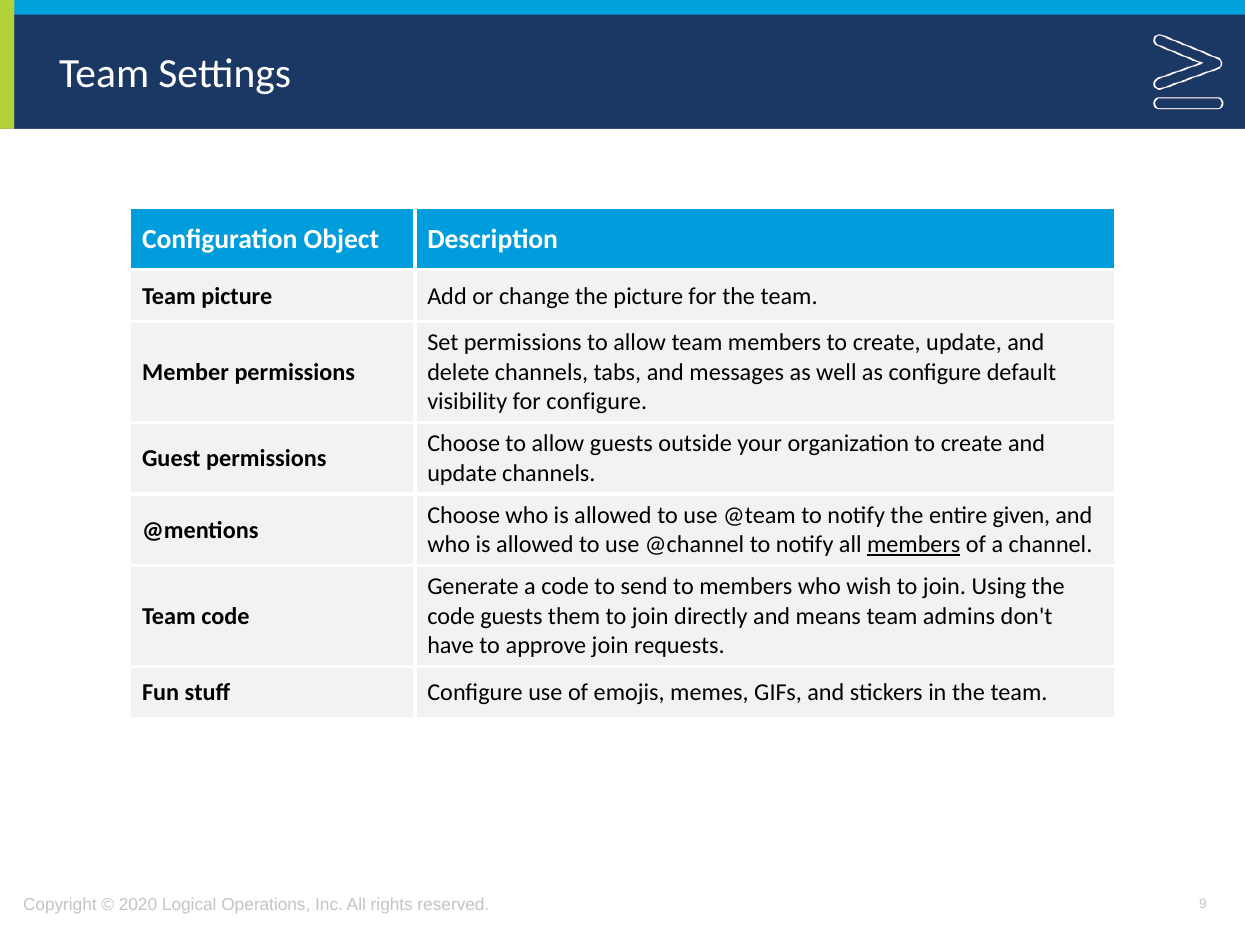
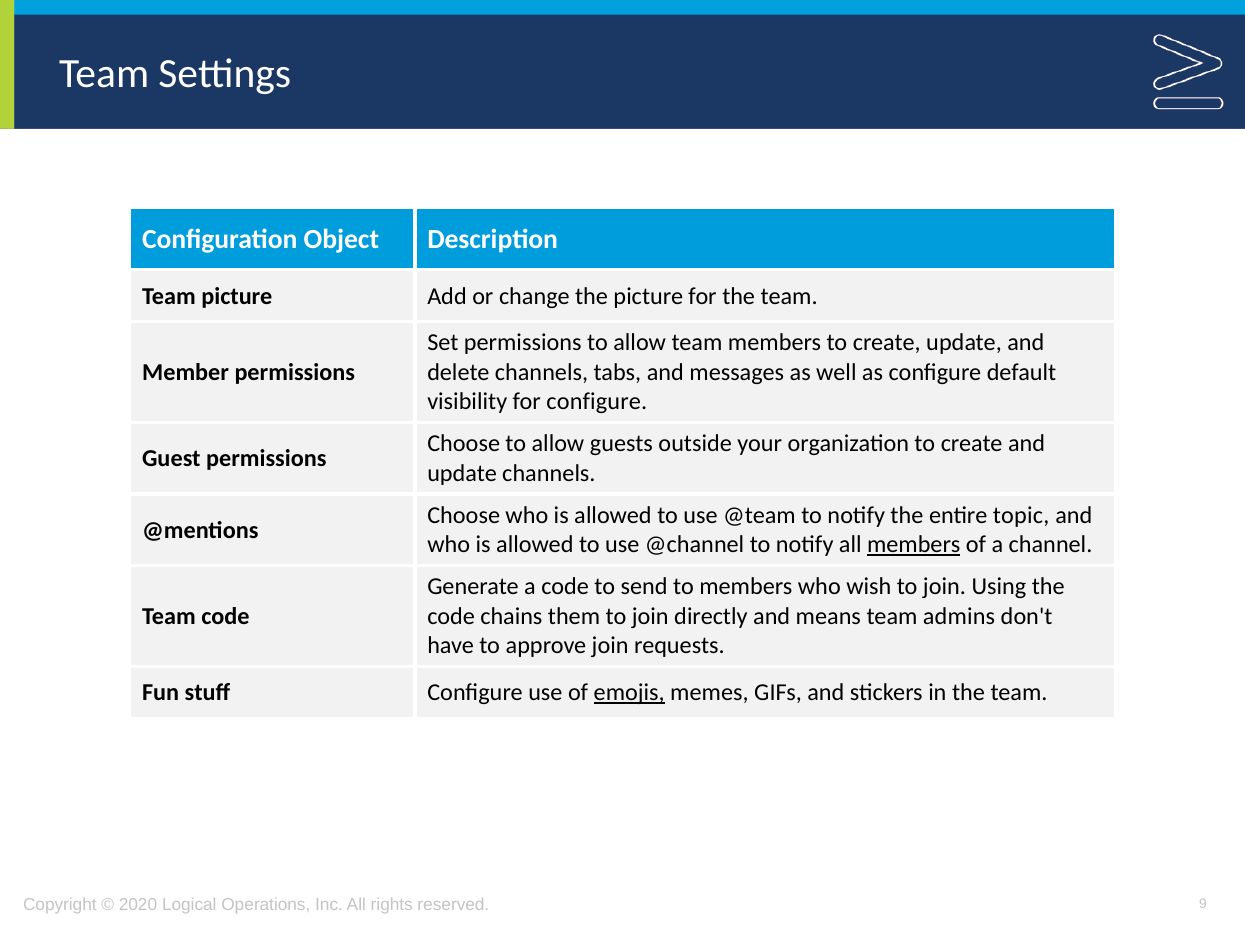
given: given -> topic
code guests: guests -> chains
emojis underline: none -> present
